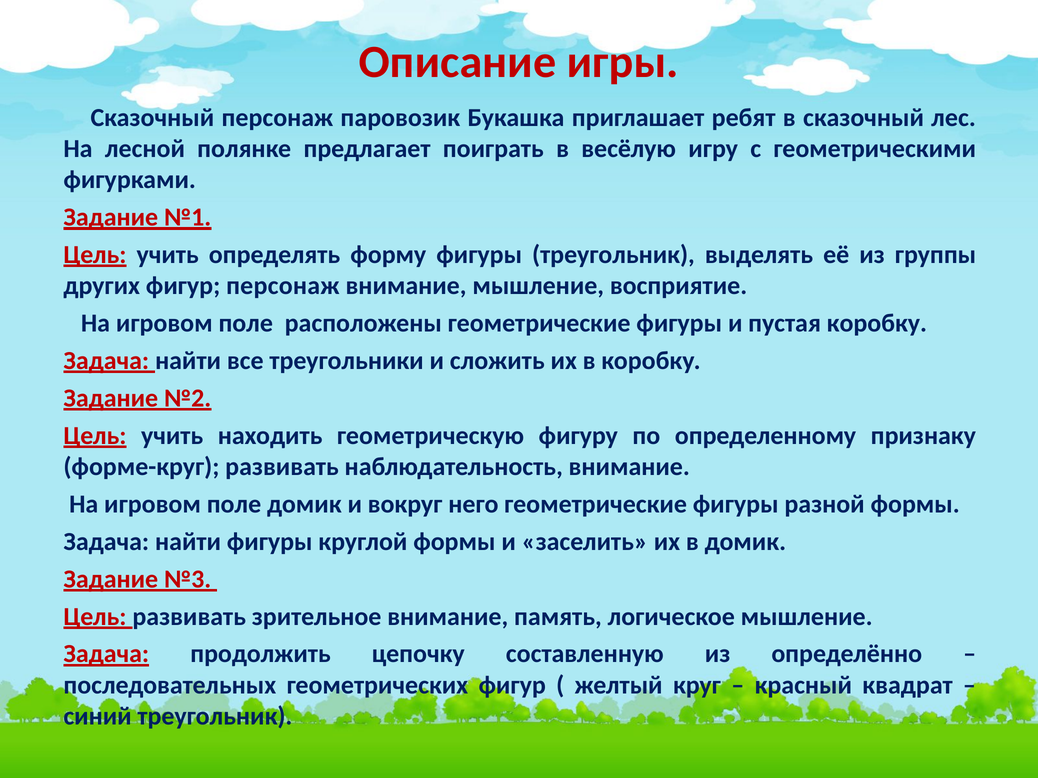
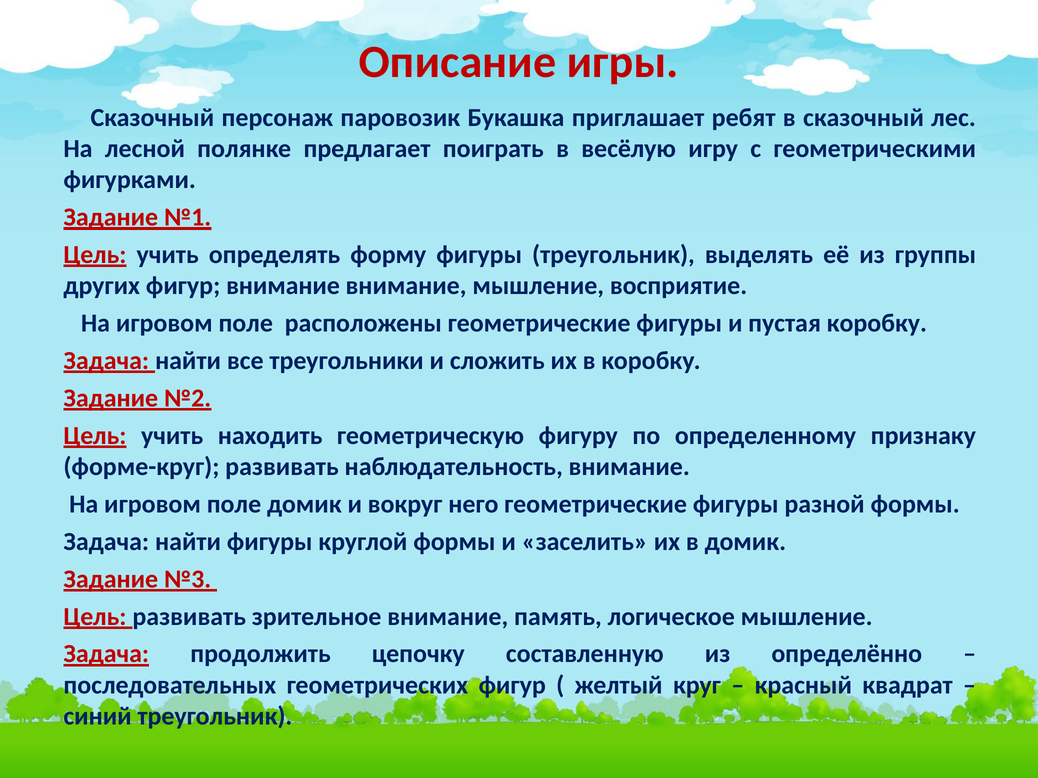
фигур персонаж: персонаж -> внимание
